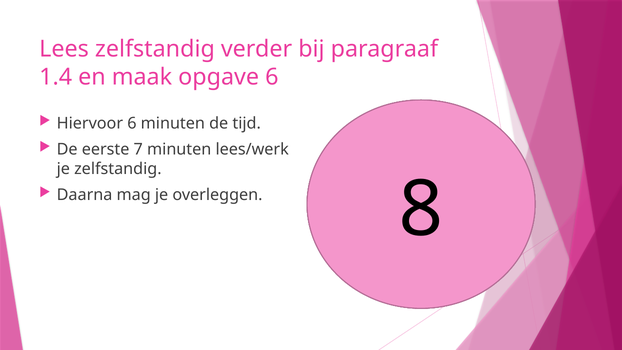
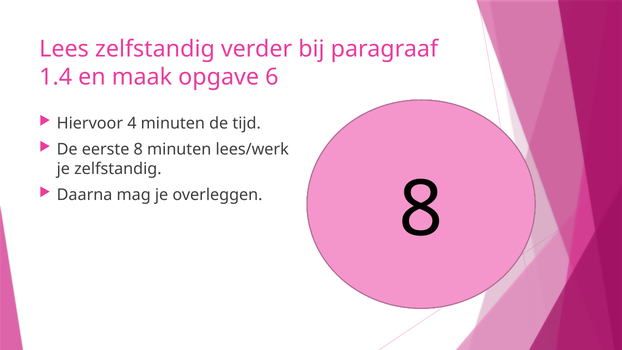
Hiervoor 6: 6 -> 4
7: 7 -> 8
